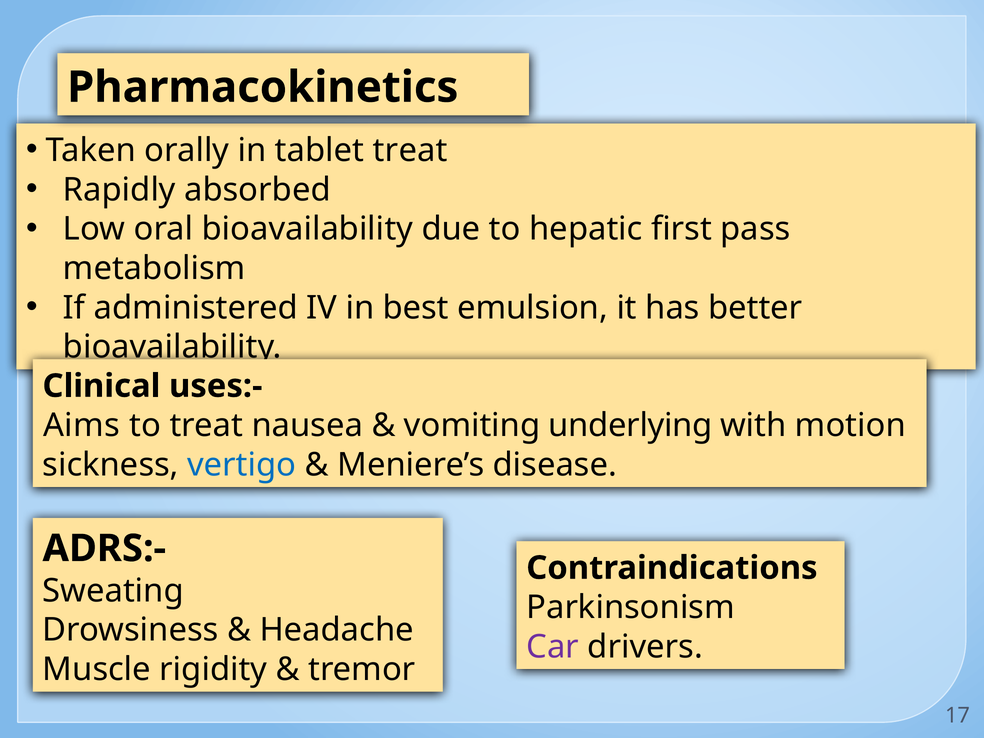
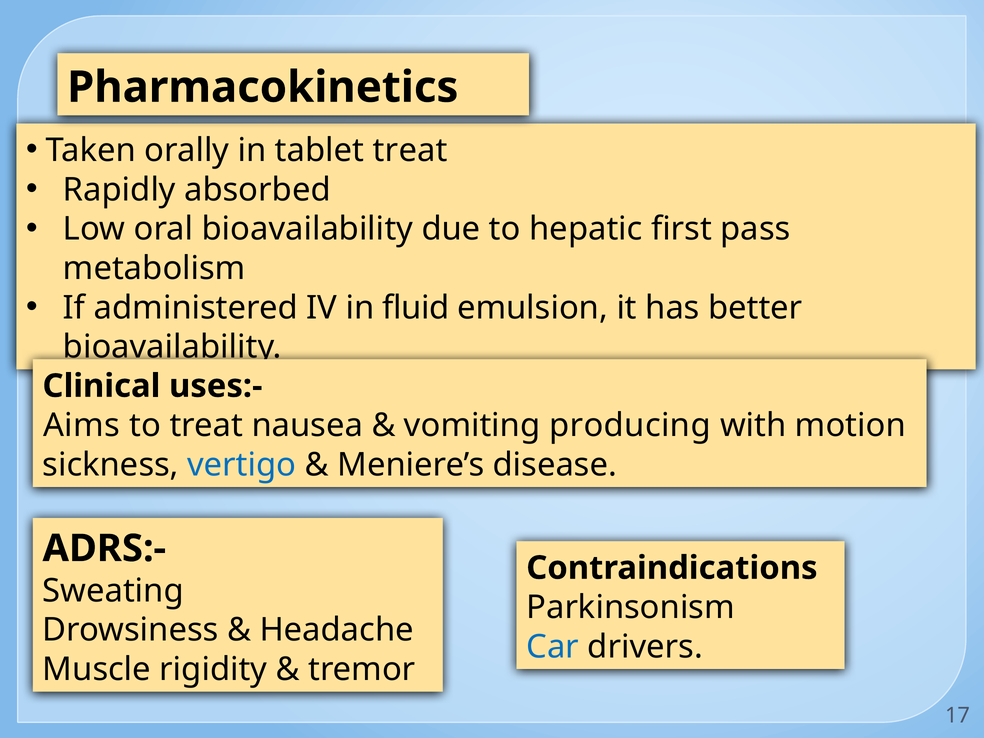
best: best -> fluid
underlying: underlying -> producing
Car colour: purple -> blue
